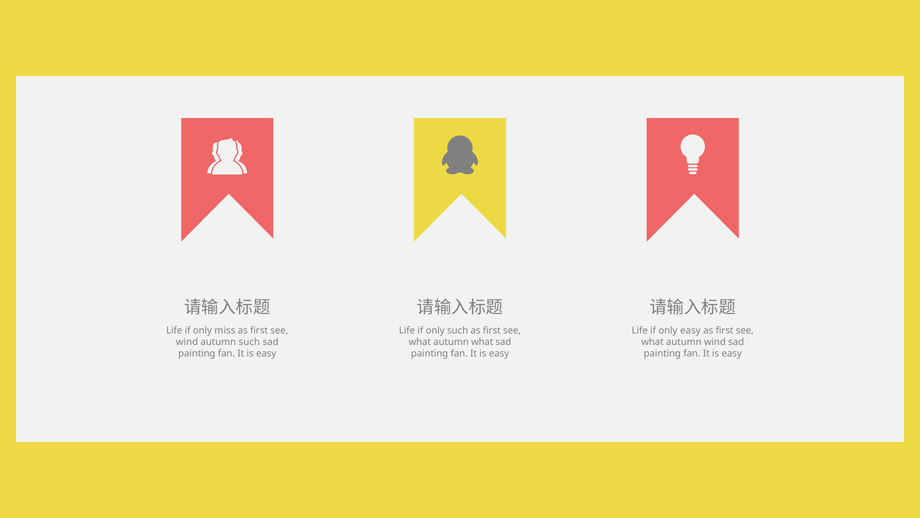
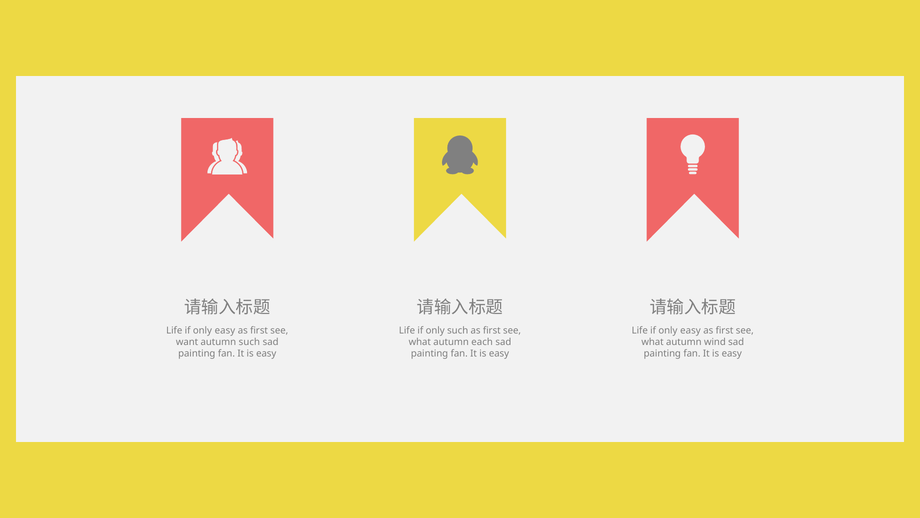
miss at (225, 330): miss -> easy
wind at (187, 342): wind -> want
autumn what: what -> each
